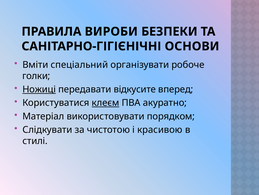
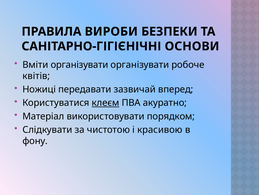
Вміти спеціальний: спеціальний -> організувати
голки: голки -> квітів
Ножиці underline: present -> none
відкусите: відкусите -> зазвичай
стилі: стилі -> фону
